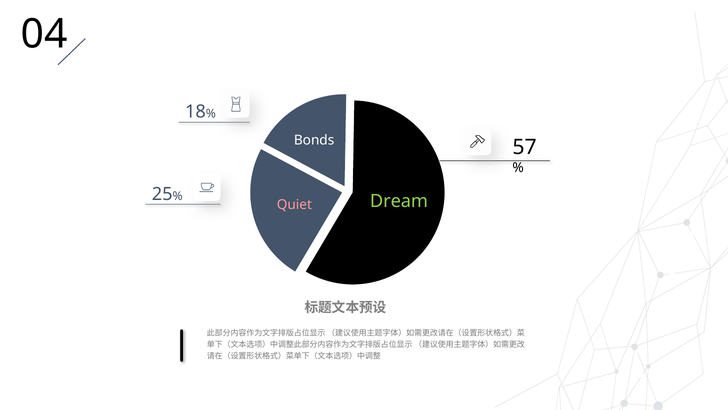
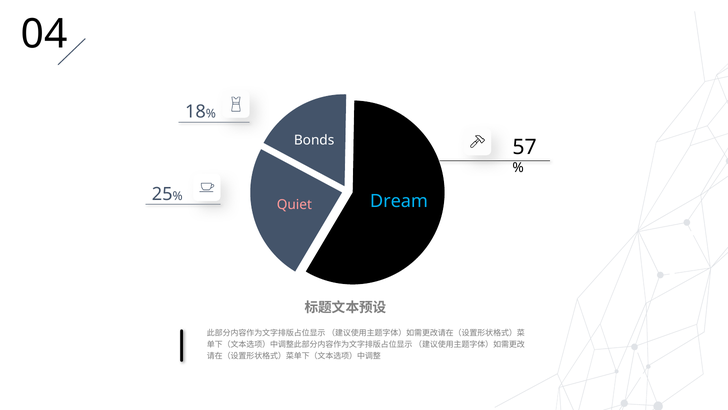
Dream colour: light green -> light blue
